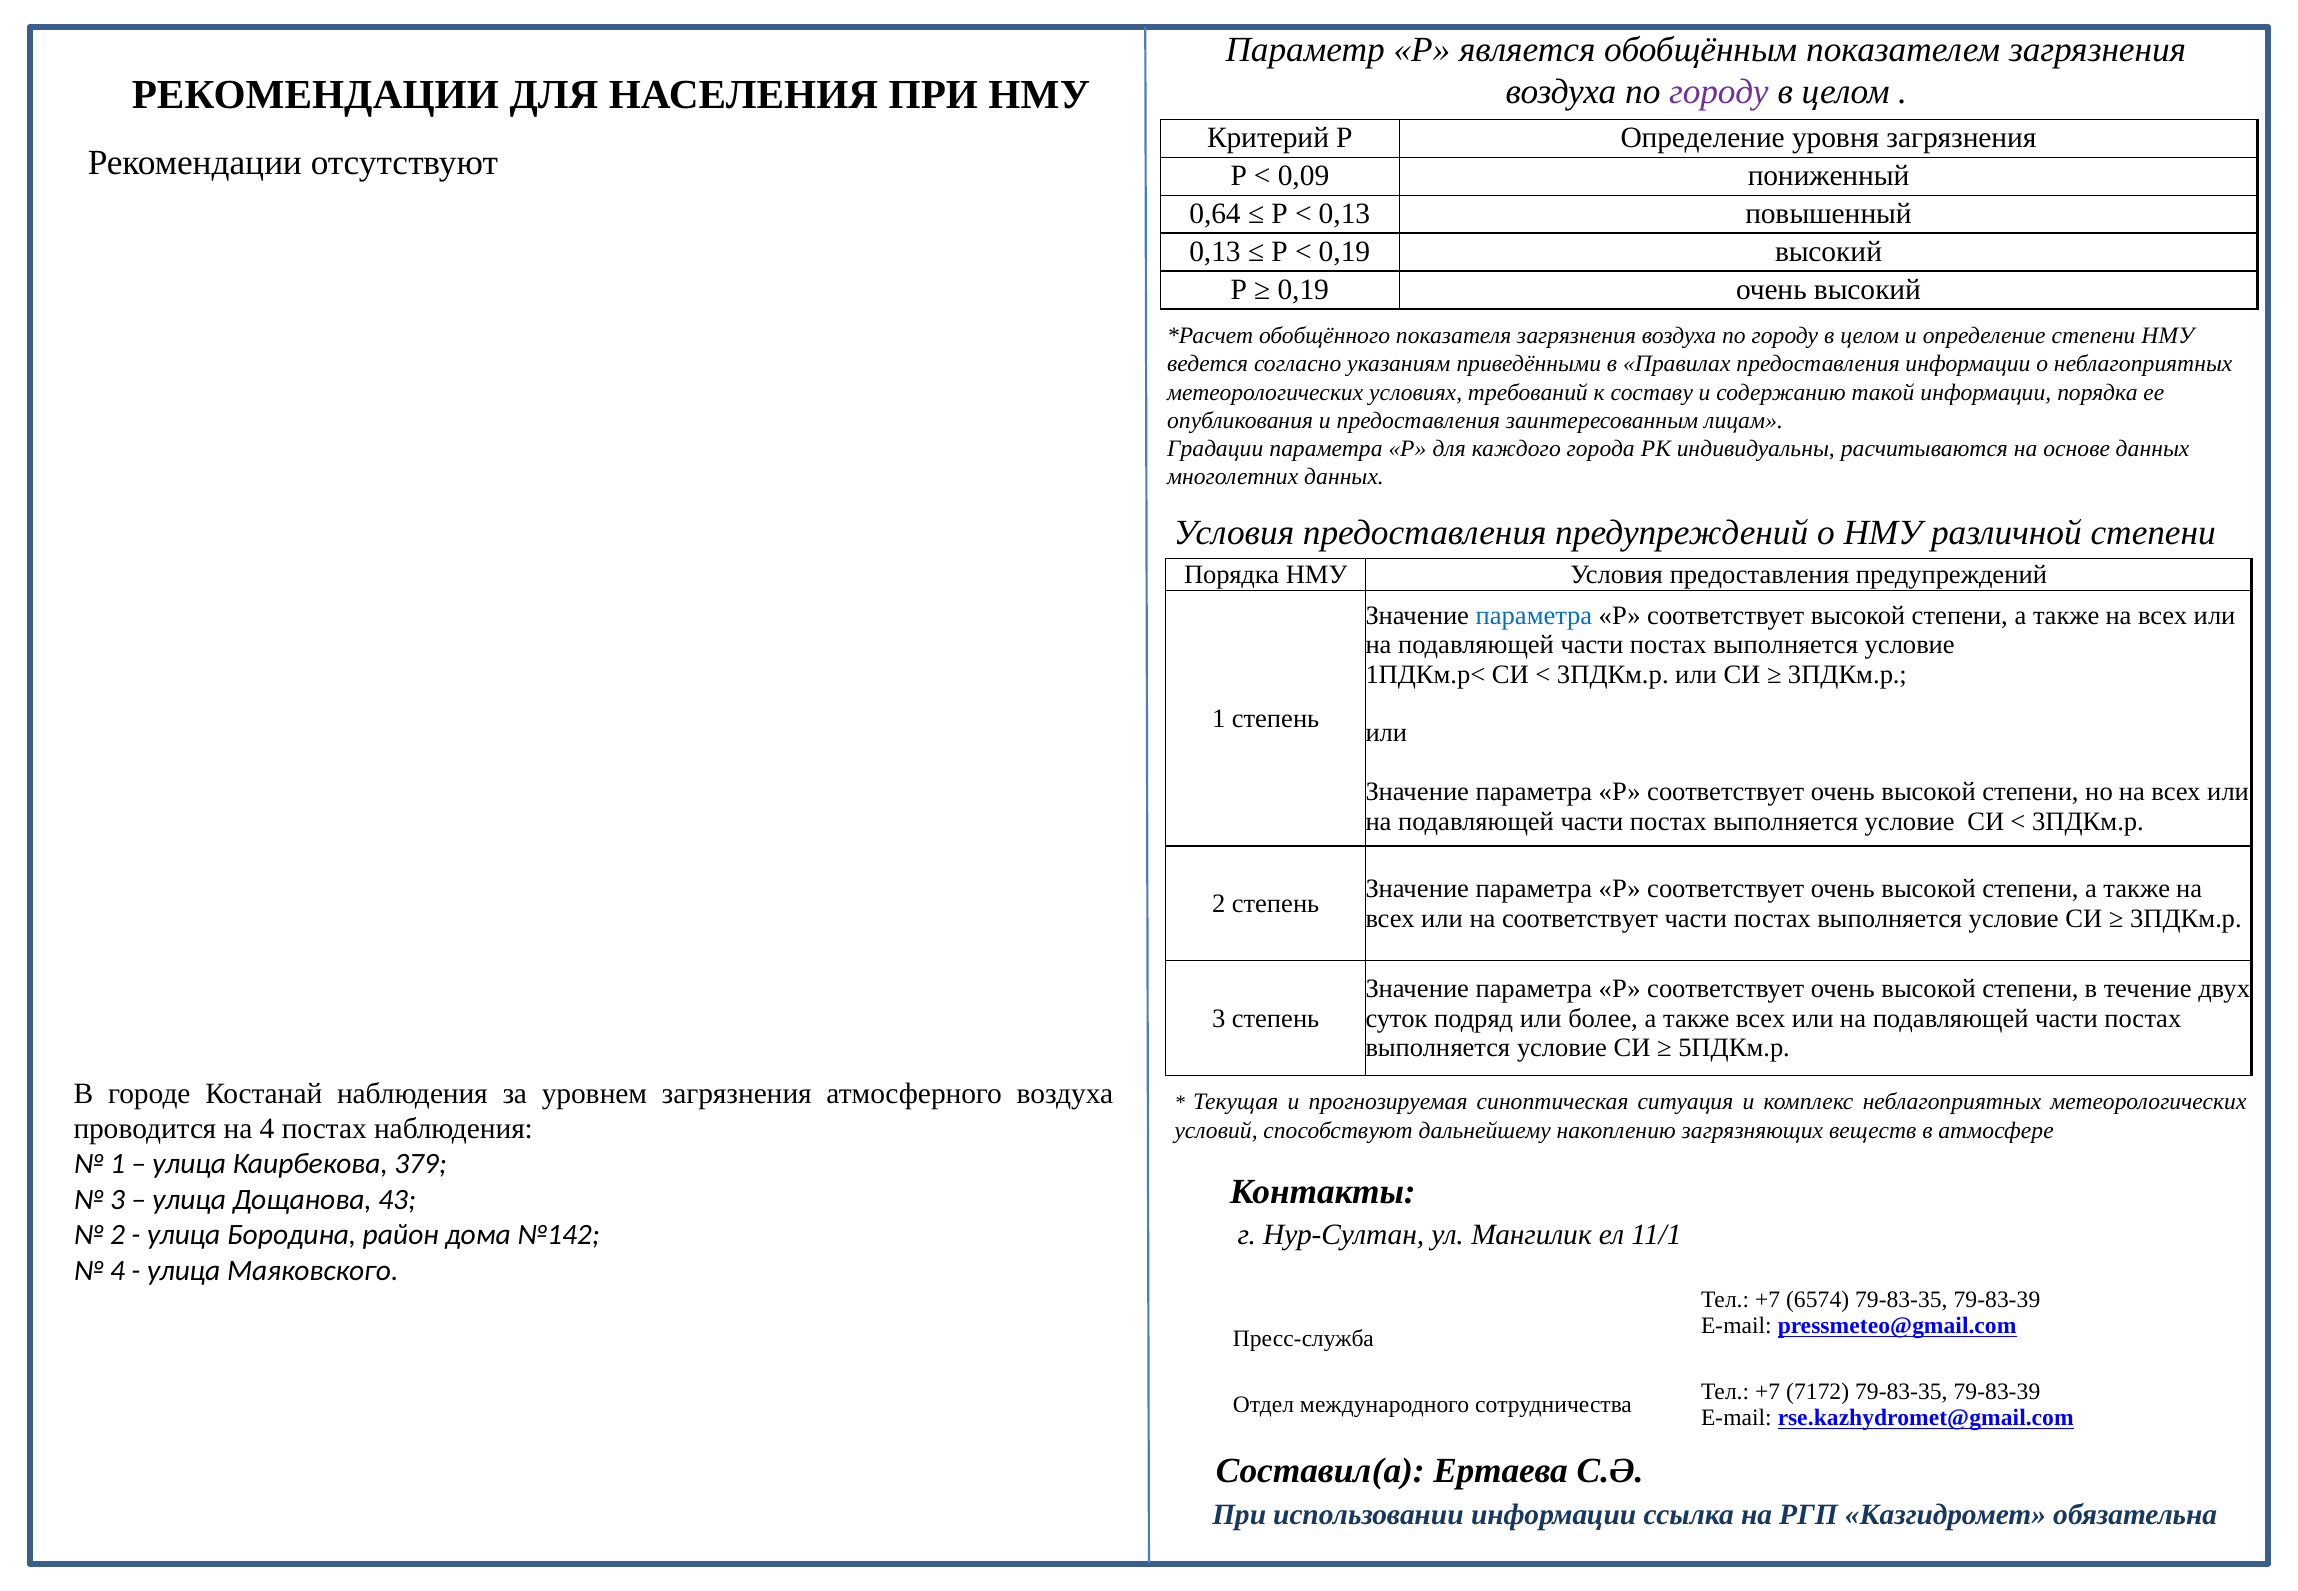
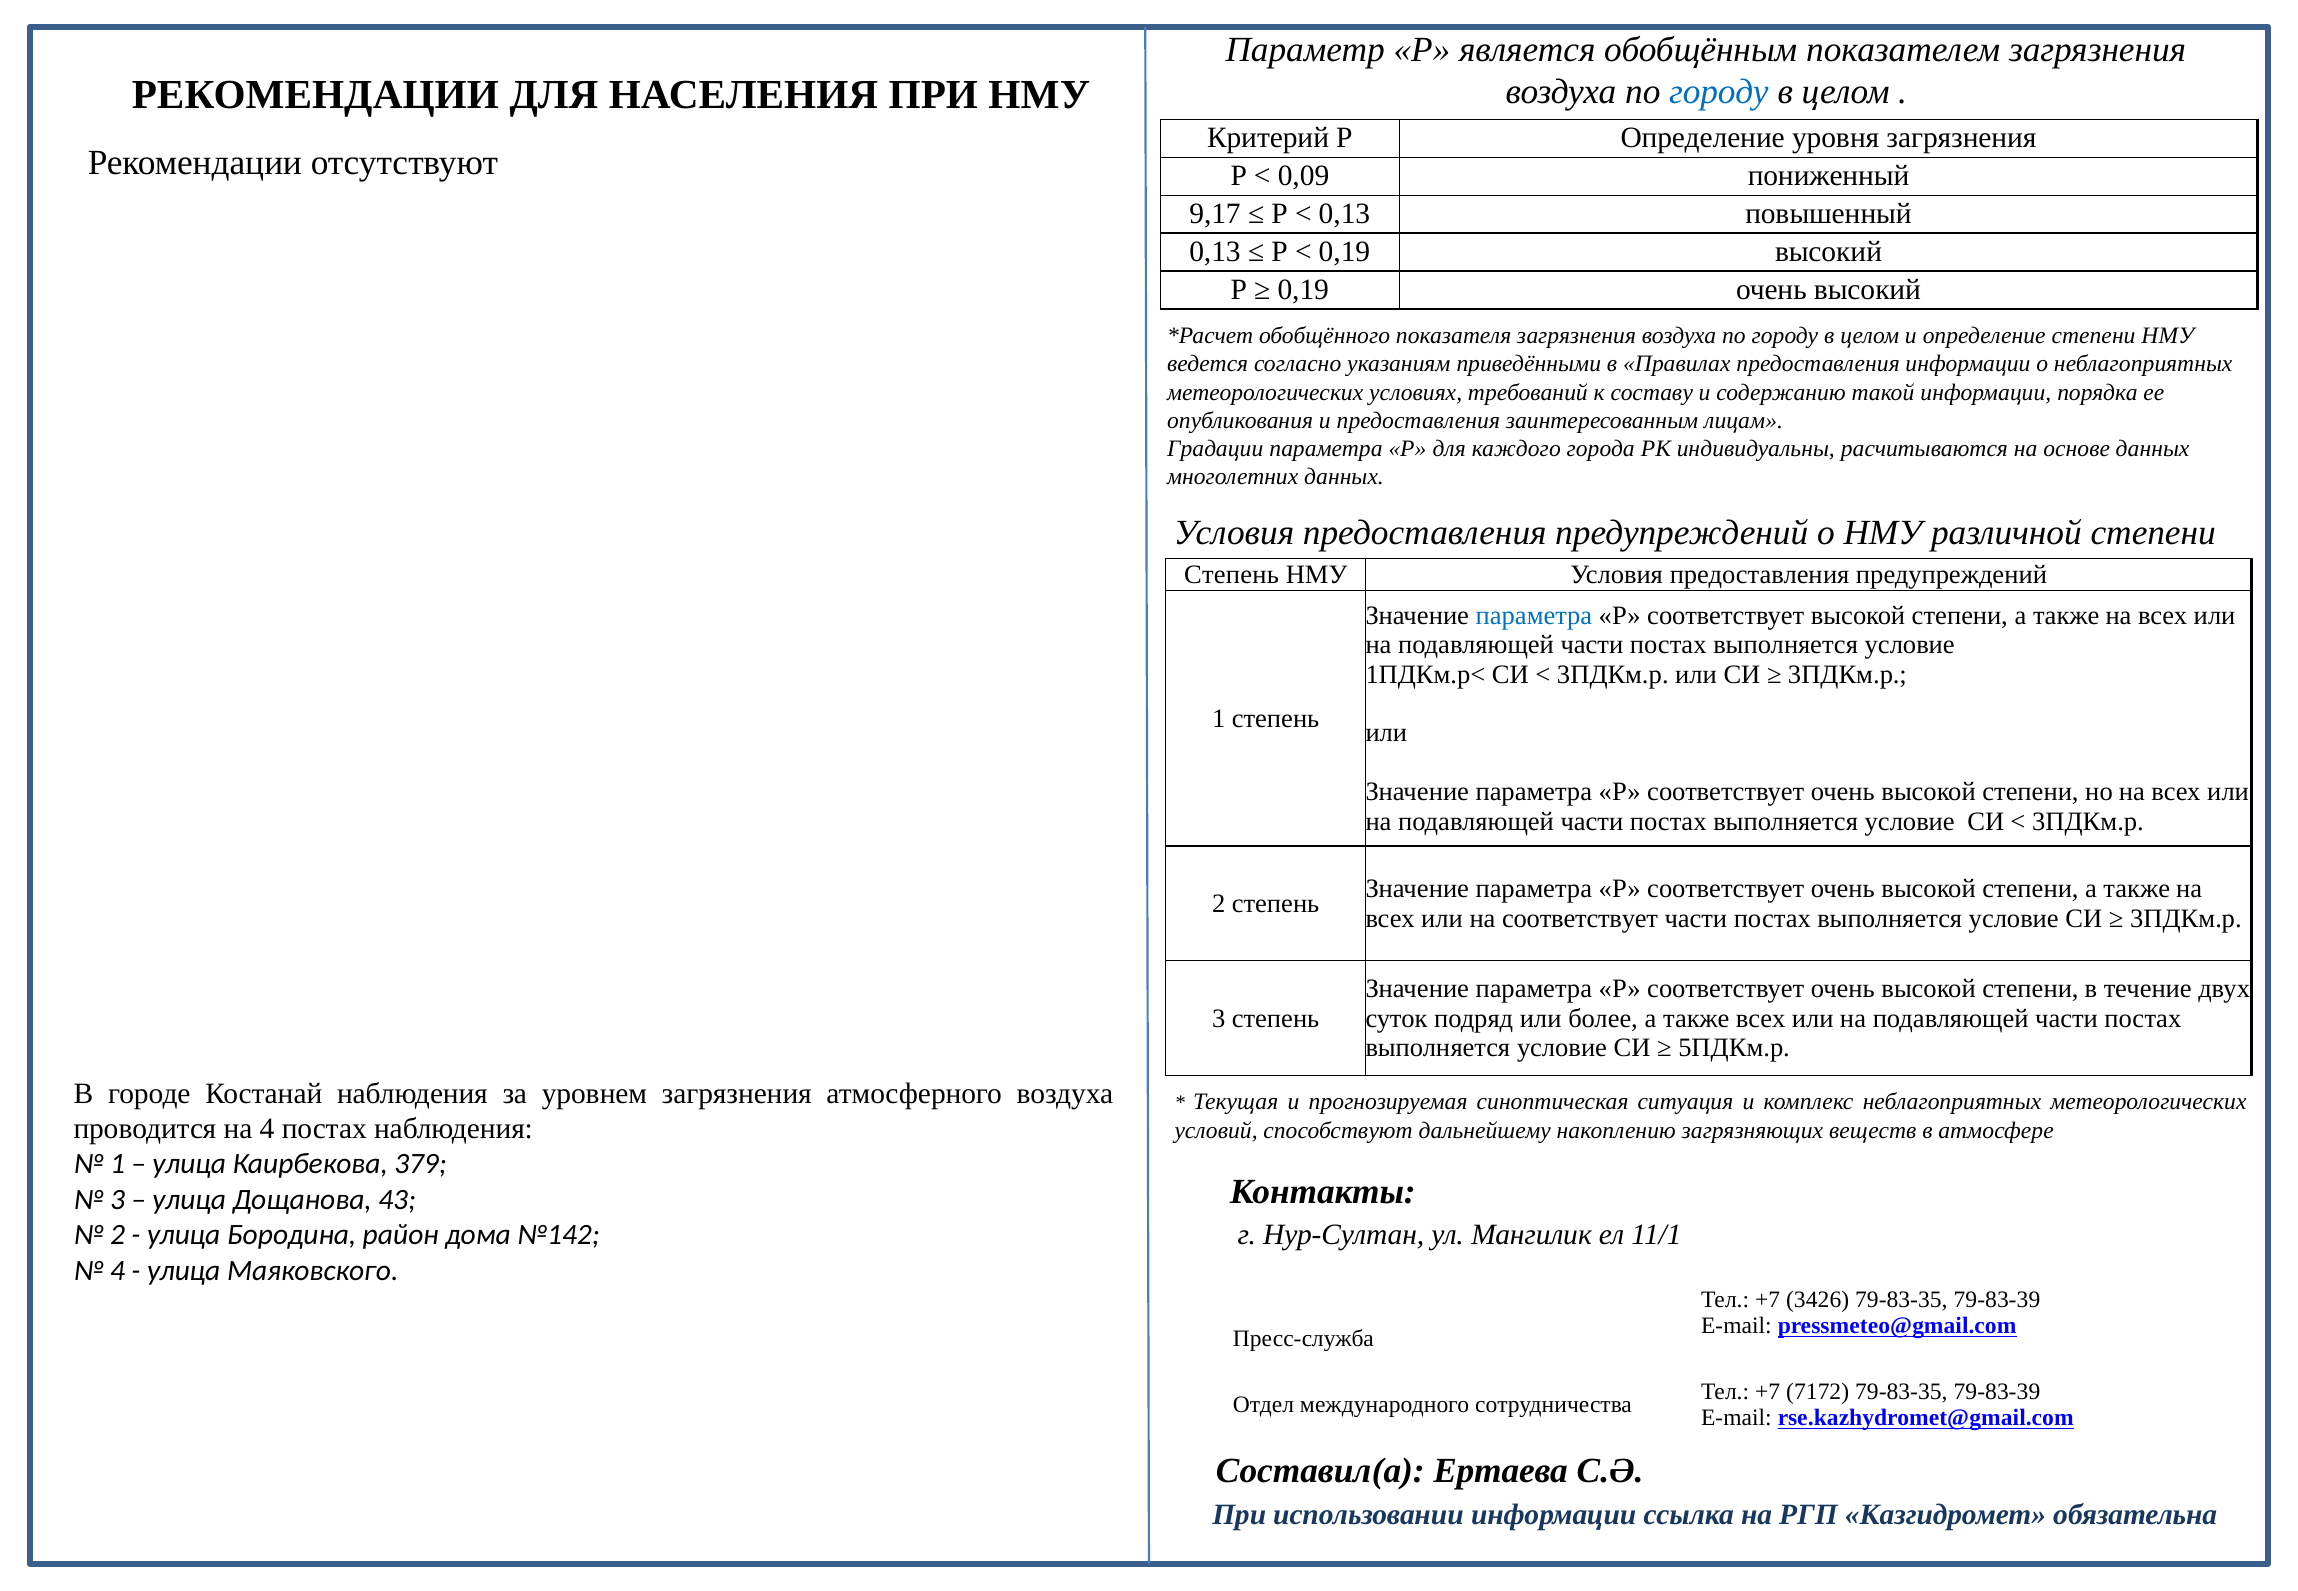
городу at (1719, 92) colour: purple -> blue
0,64: 0,64 -> 9,17
Порядка at (1232, 575): Порядка -> Степень
6574: 6574 -> 3426
